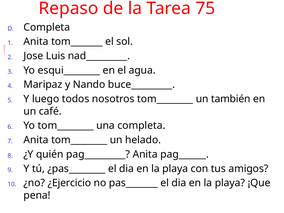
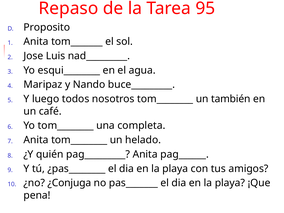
75: 75 -> 95
Completa at (47, 27): Completa -> Proposito
¿Ejercicio: ¿Ejercicio -> ¿Conjuga
